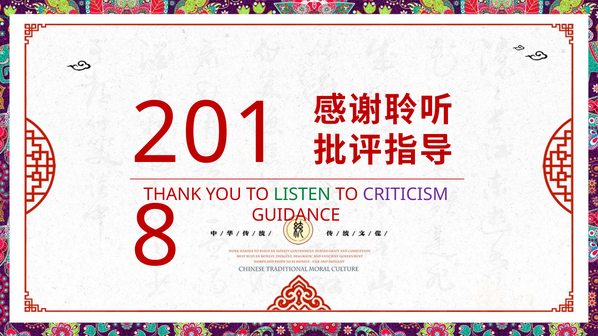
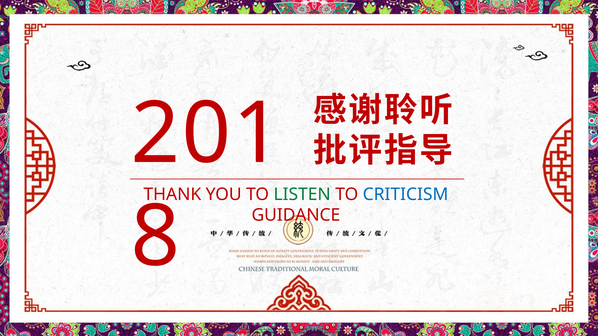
CRITICISM colour: purple -> blue
